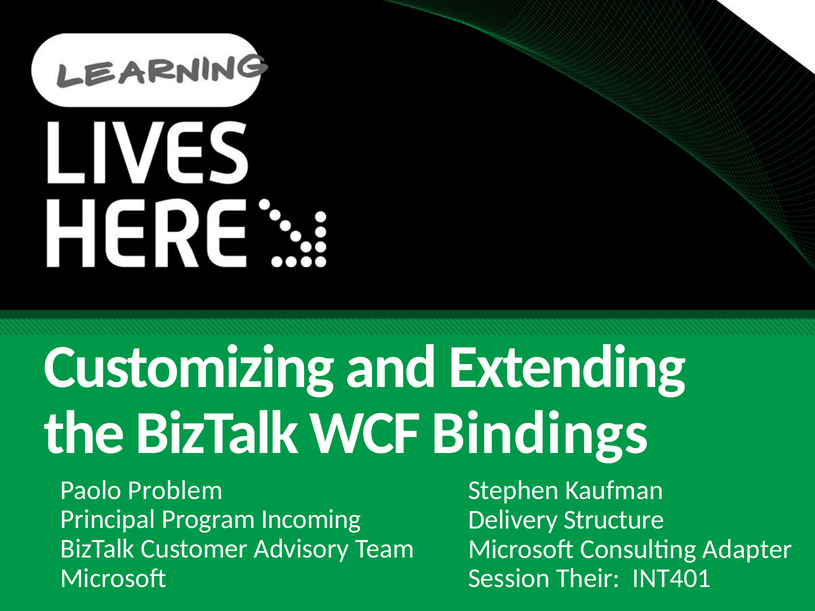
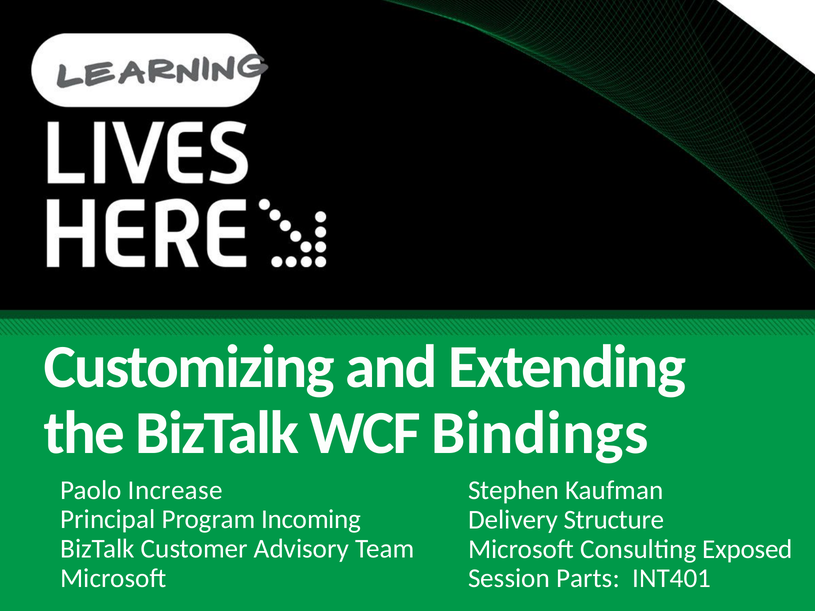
Problem: Problem -> Increase
Adapter: Adapter -> Exposed
Their: Their -> Parts
